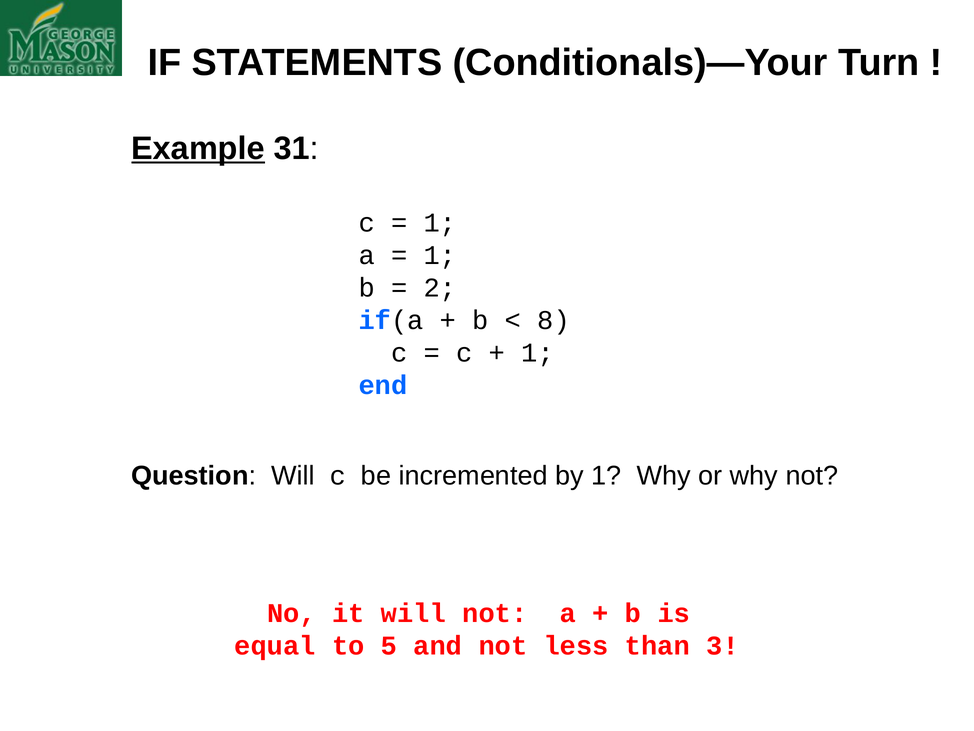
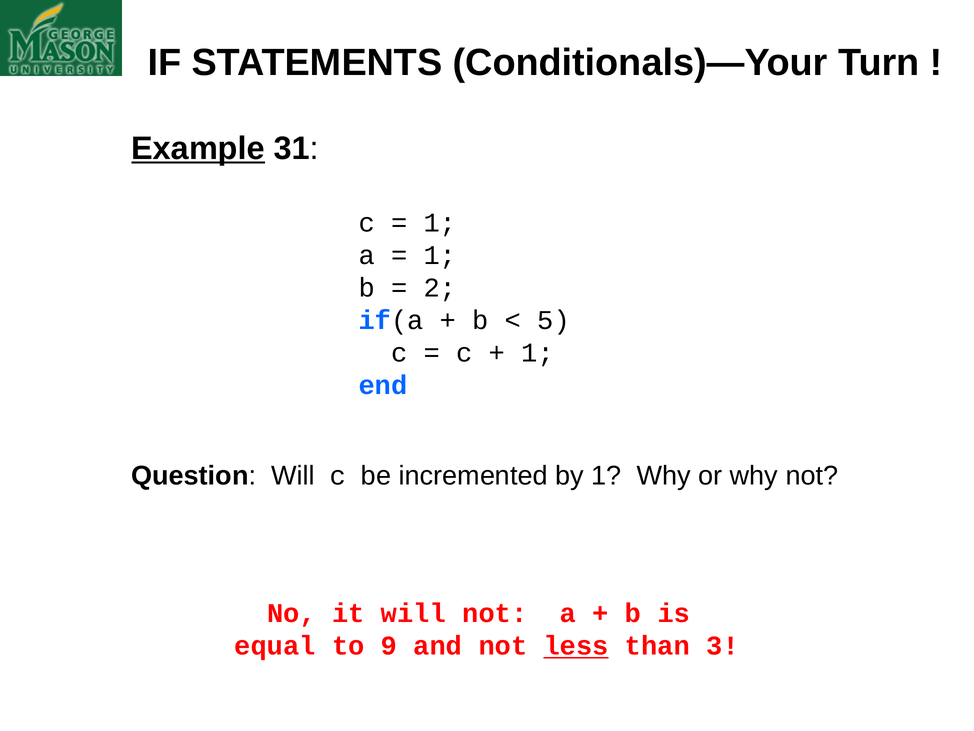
8: 8 -> 5
5: 5 -> 9
less underline: none -> present
